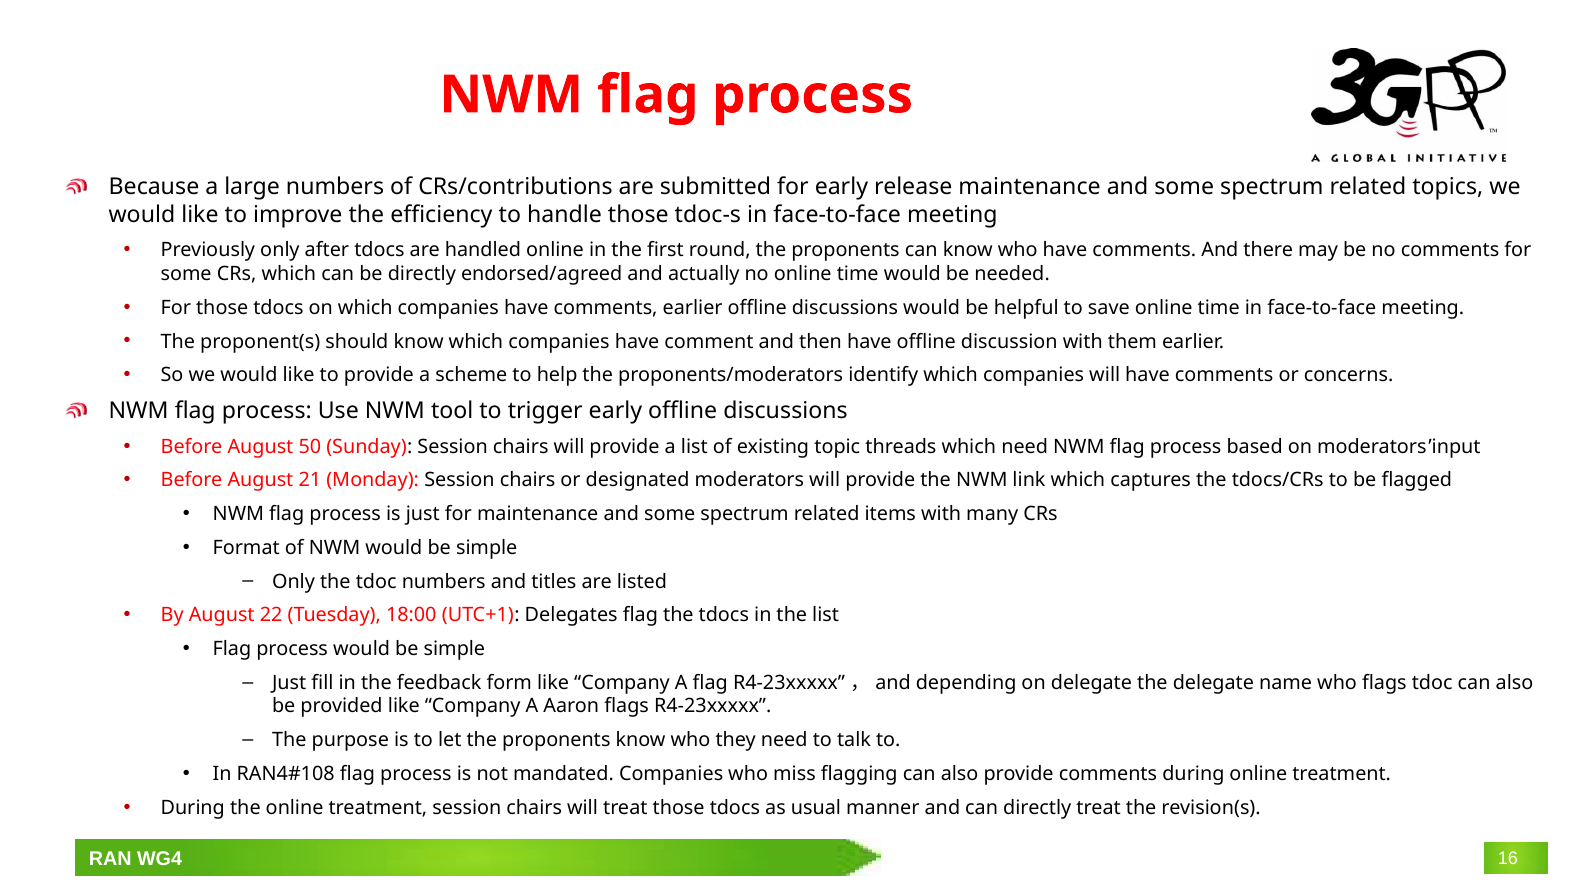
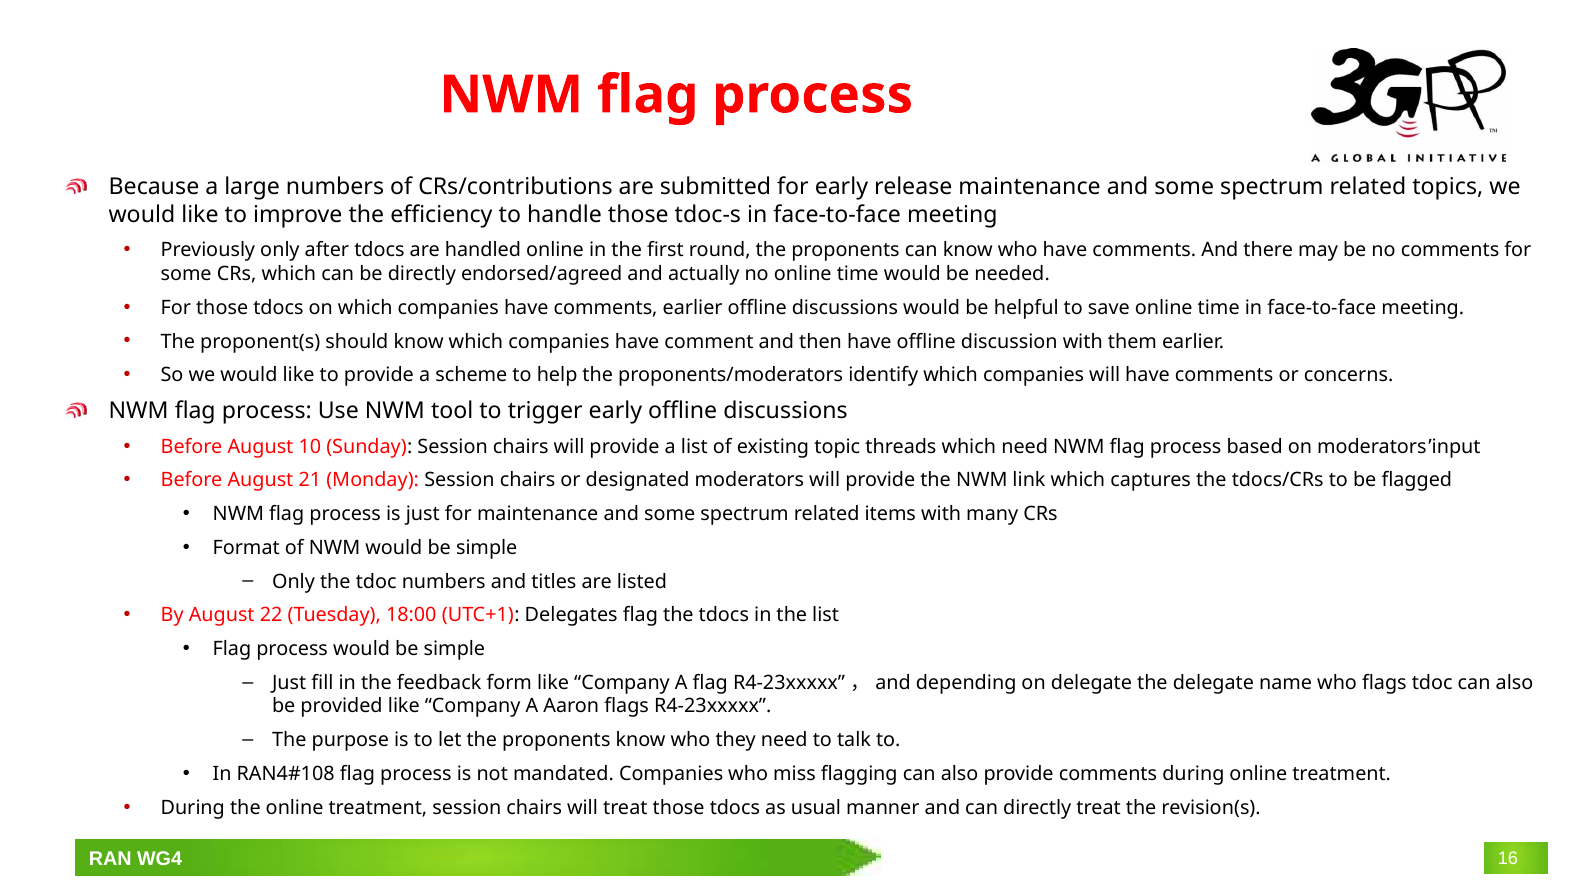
50: 50 -> 10
